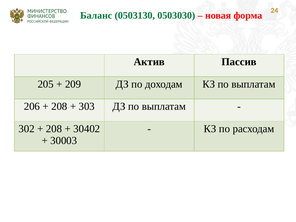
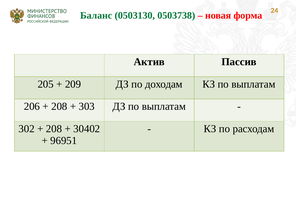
0503030: 0503030 -> 0503738
30003: 30003 -> 96951
